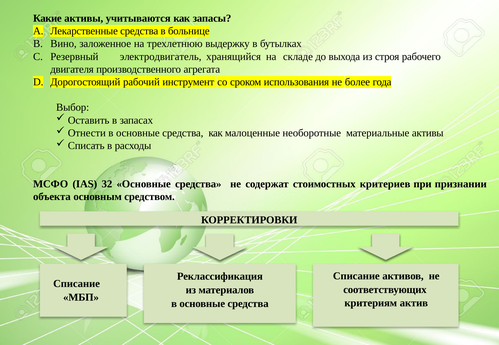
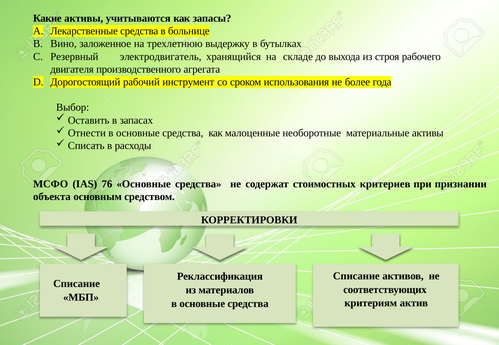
32: 32 -> 76
